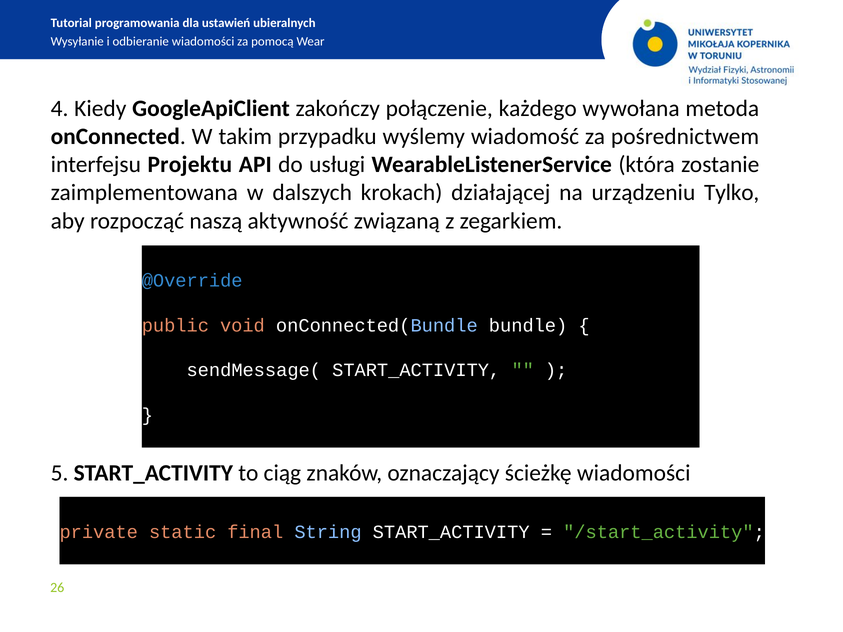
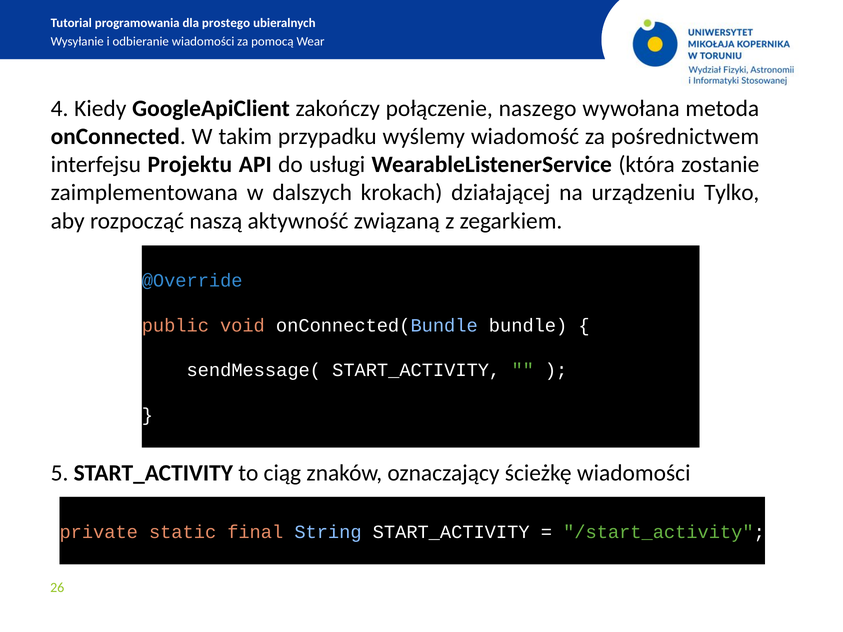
ustawień: ustawień -> prostego
każdego: każdego -> naszego
